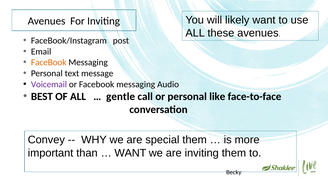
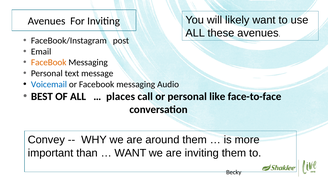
Voicemail colour: purple -> blue
gentle: gentle -> places
special: special -> around
